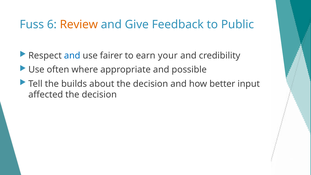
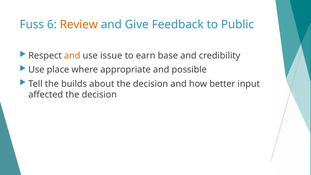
and at (72, 56) colour: blue -> orange
fairer: fairer -> issue
your: your -> base
often: often -> place
